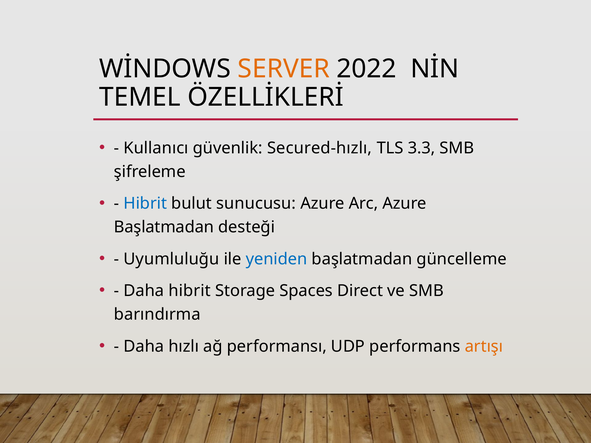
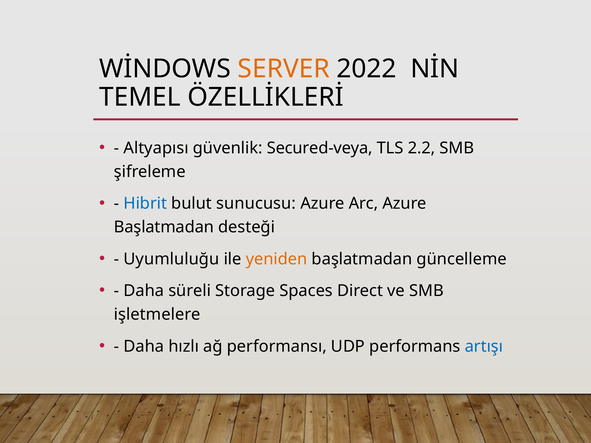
Kullanıcı: Kullanıcı -> Altyapısı
Secured-hızlı: Secured-hızlı -> Secured-veya
3.3: 3.3 -> 2.2
yeniden colour: blue -> orange
Daha hibrit: hibrit -> süreli
barındırma: barındırma -> işletmelere
artışı colour: orange -> blue
